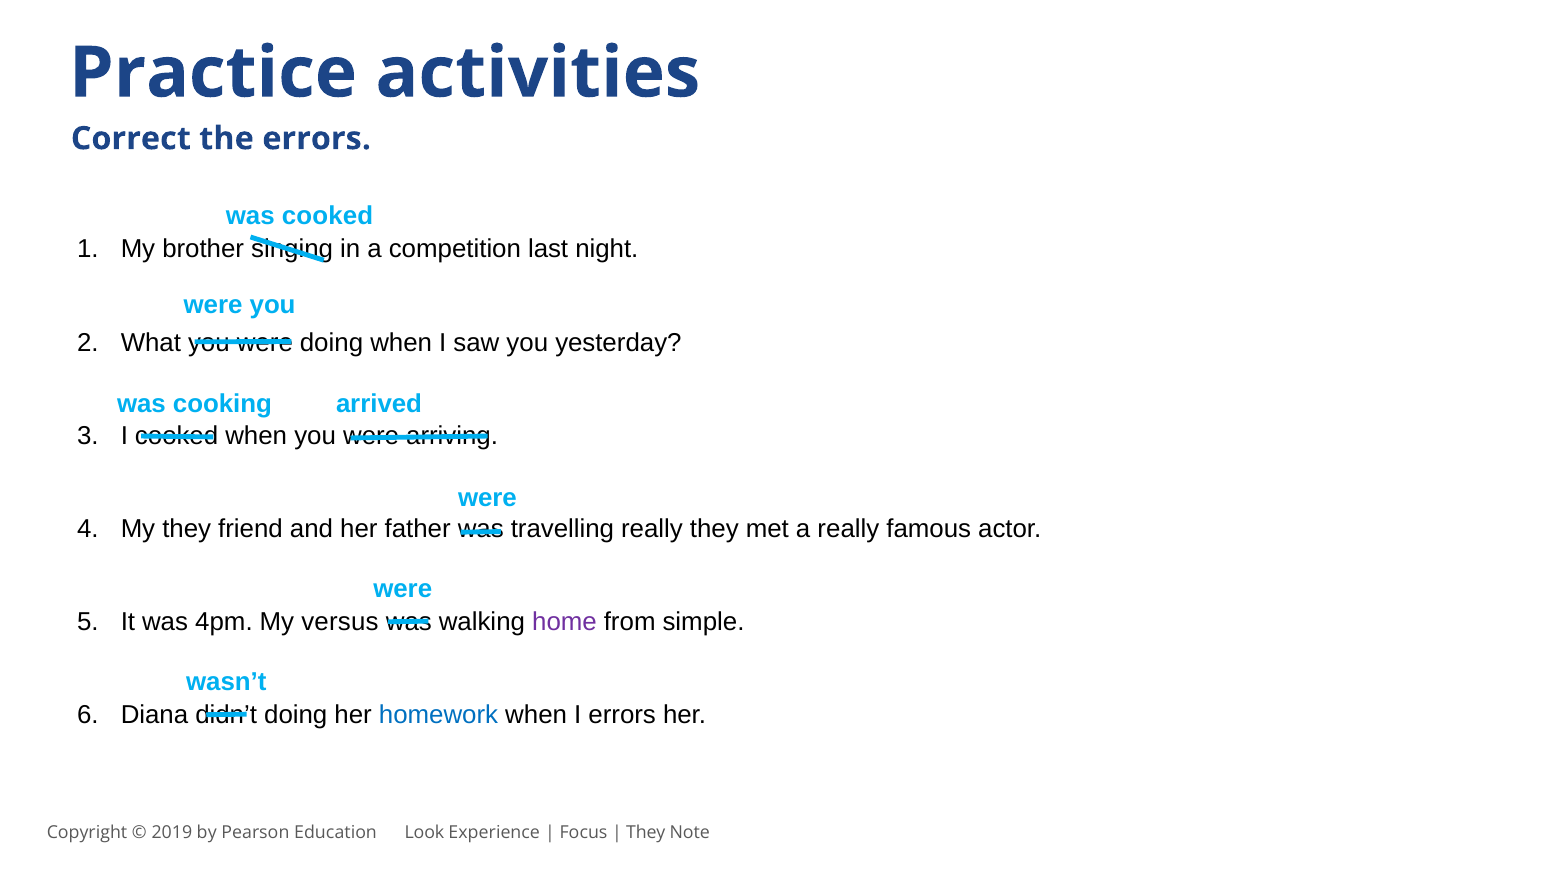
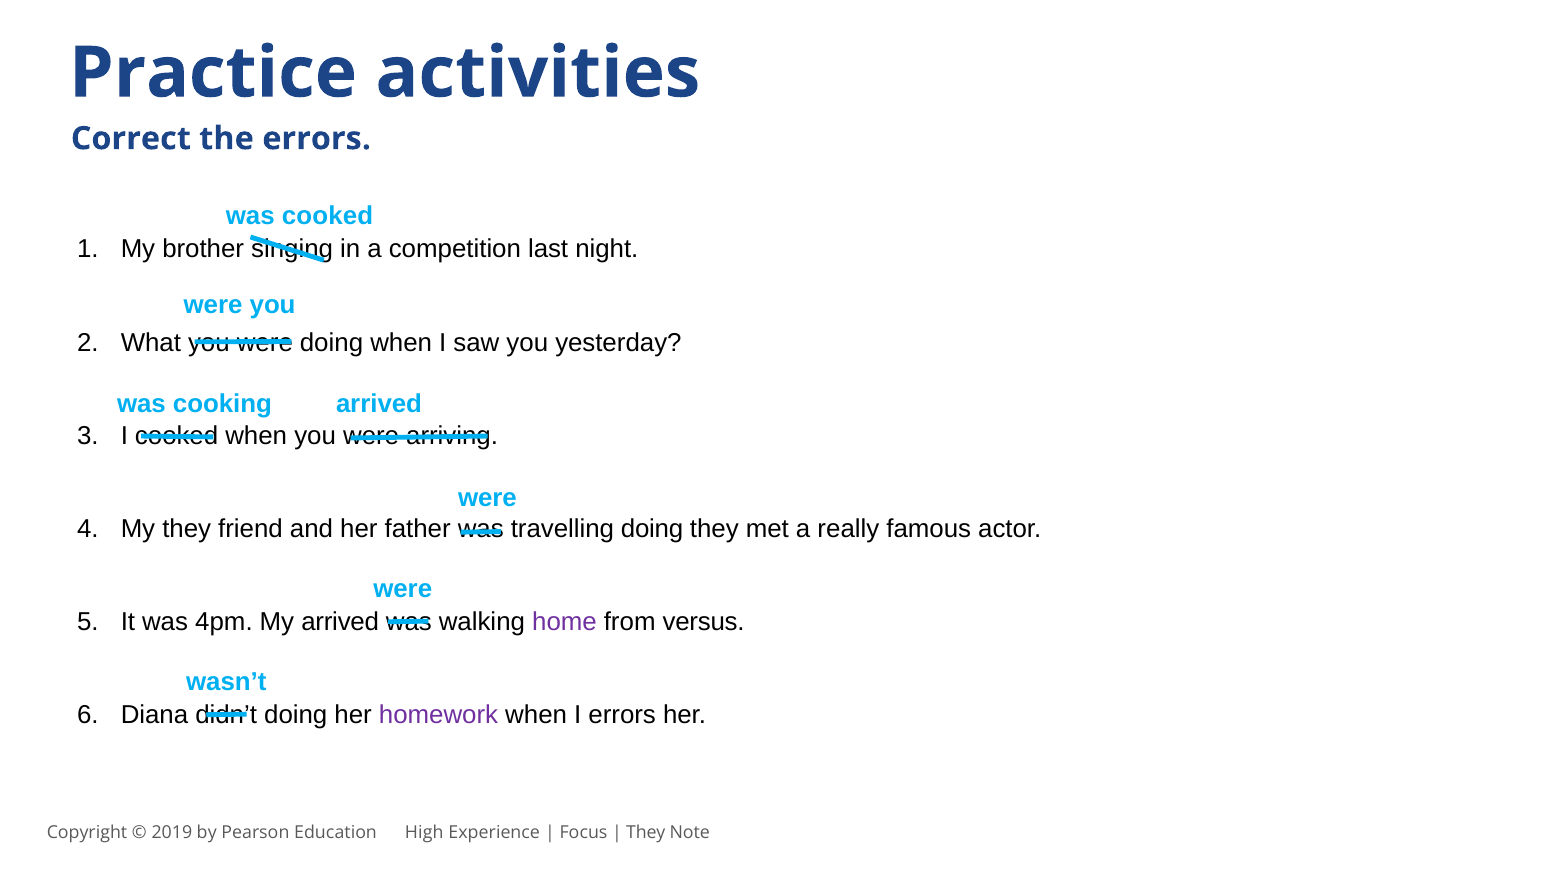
travelling really: really -> doing
My versus: versus -> arrived
simple: simple -> versus
homework colour: blue -> purple
Look: Look -> High
